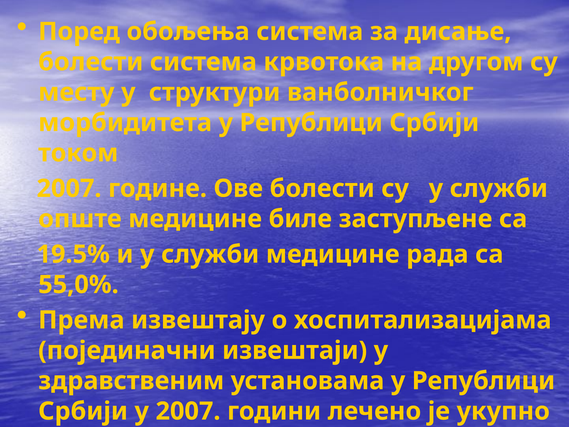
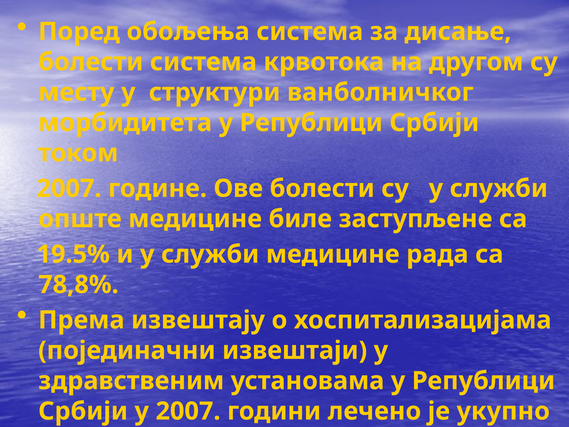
55,0%: 55,0% -> 78,8%
